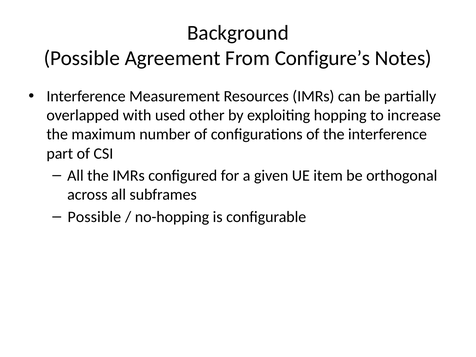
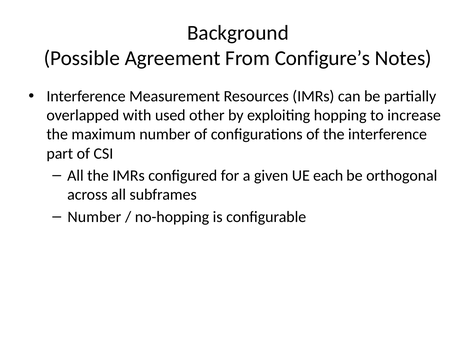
item: item -> each
Possible at (94, 217): Possible -> Number
